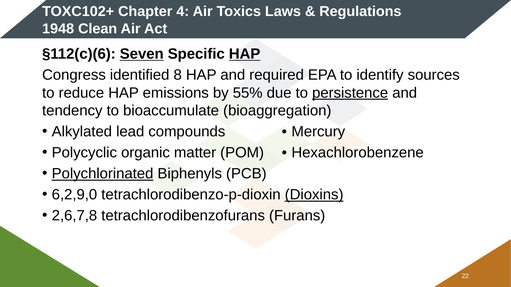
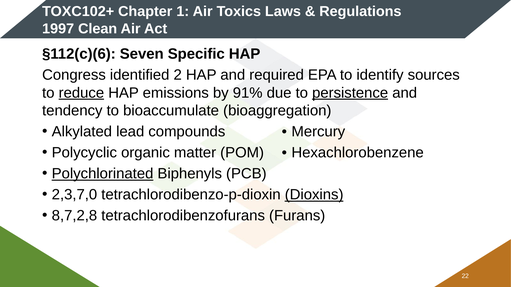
4: 4 -> 1
1948: 1948 -> 1997
Seven underline: present -> none
HAP at (245, 54) underline: present -> none
8: 8 -> 2
reduce underline: none -> present
55%: 55% -> 91%
6,2,9,0: 6,2,9,0 -> 2,3,7,0
2,6,7,8: 2,6,7,8 -> 8,7,2,8
